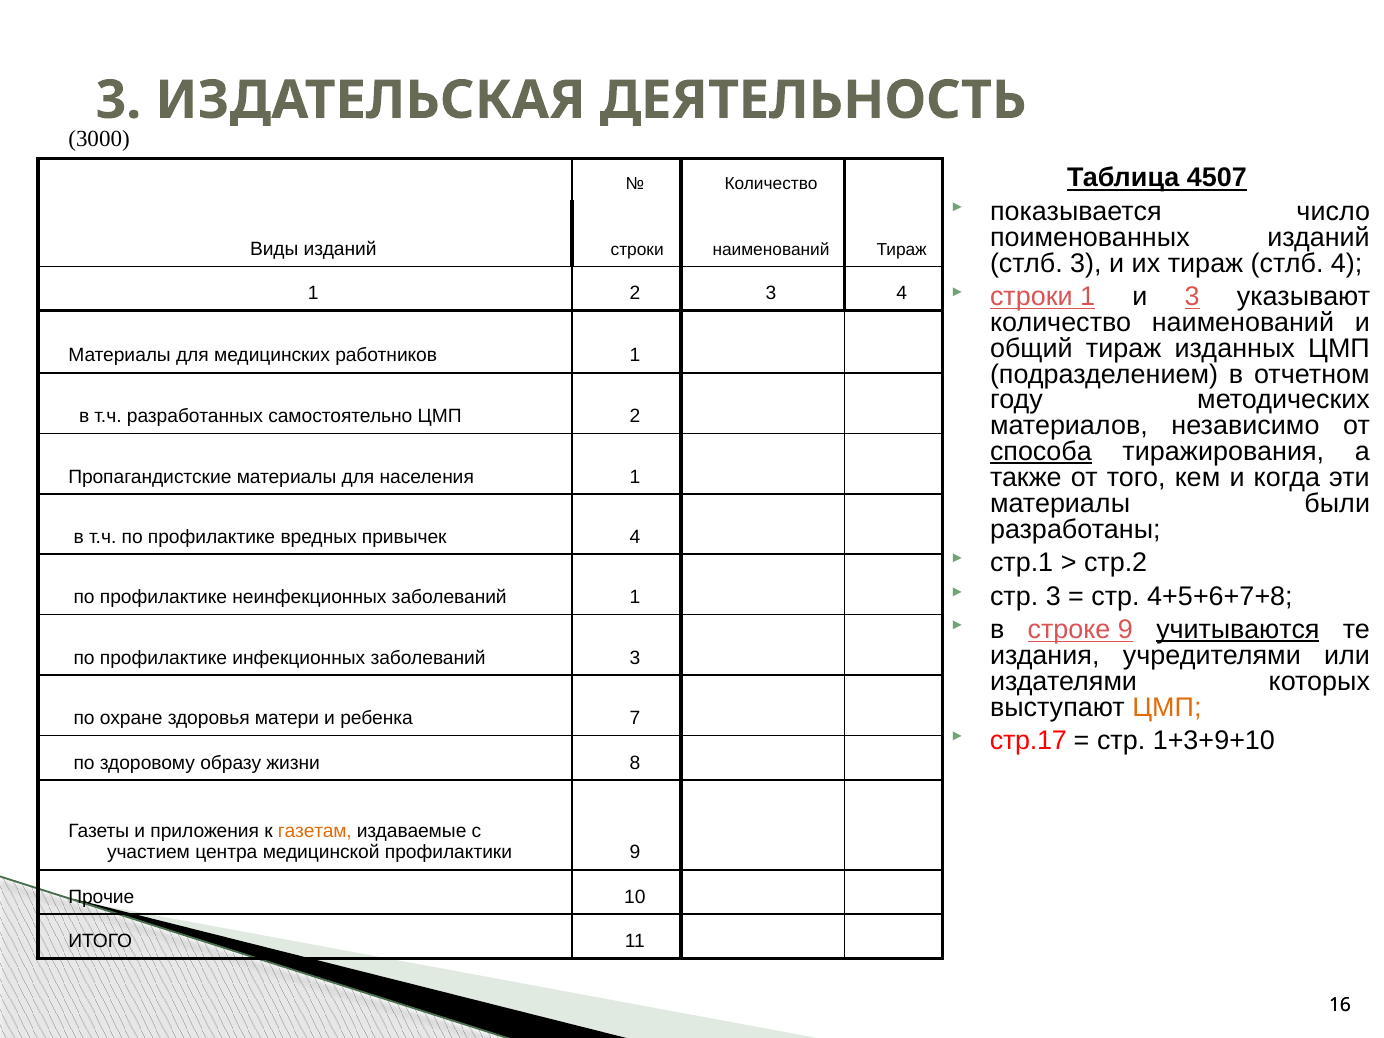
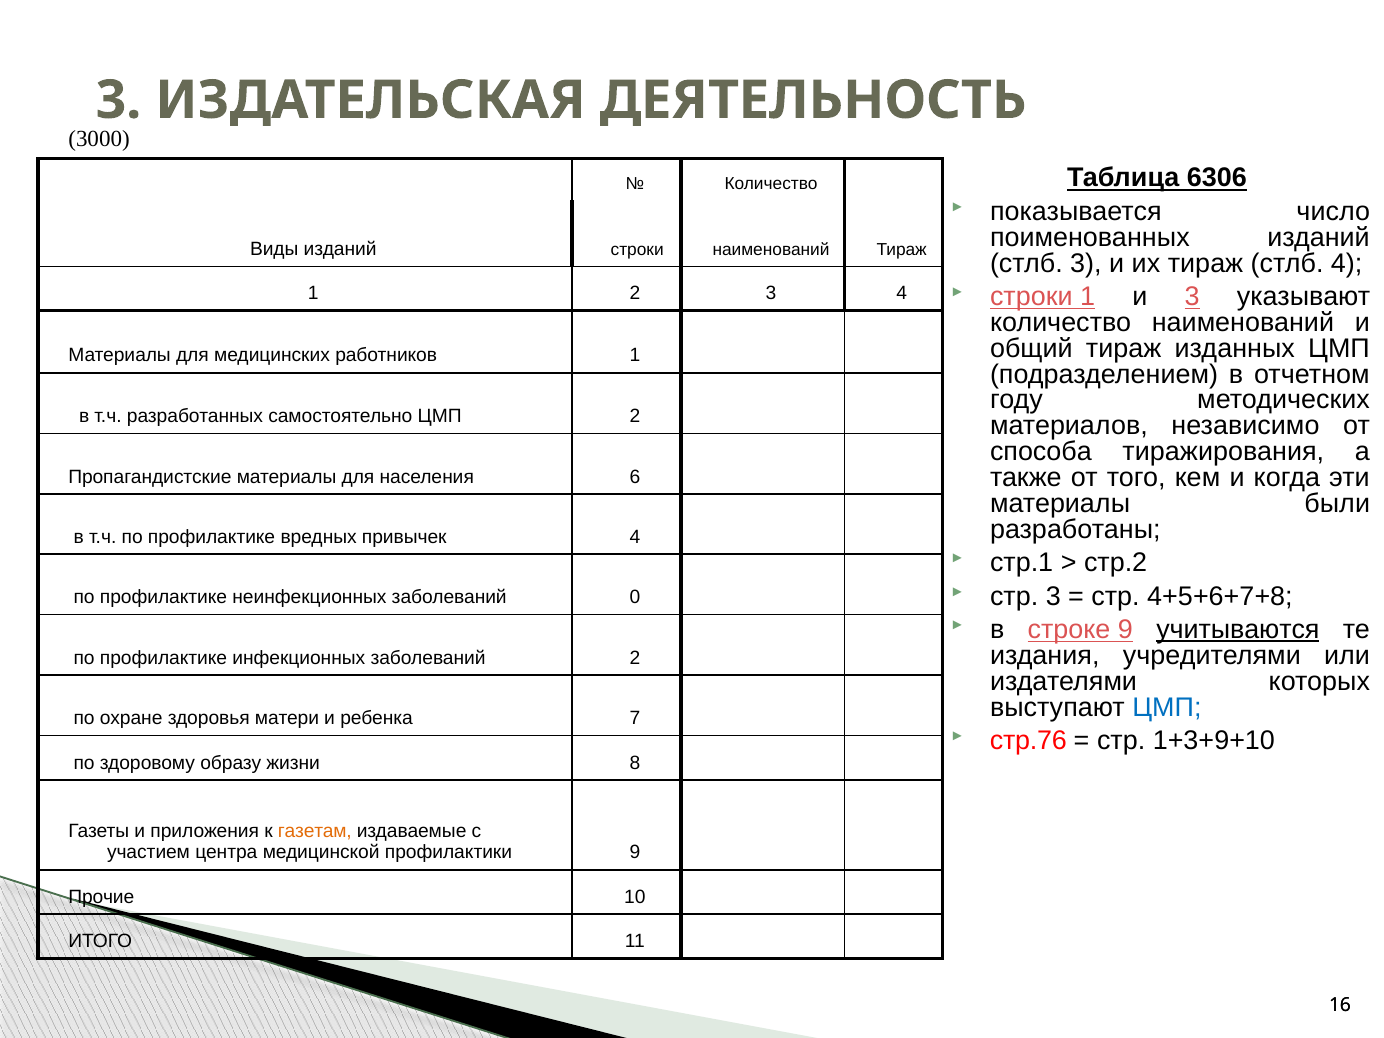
4507: 4507 -> 6306
способа underline: present -> none
населения 1: 1 -> 6
заболеваний 1: 1 -> 0
заболеваний 3: 3 -> 2
ЦМП at (1167, 707) colour: orange -> blue
стр.17: стр.17 -> стр.76
